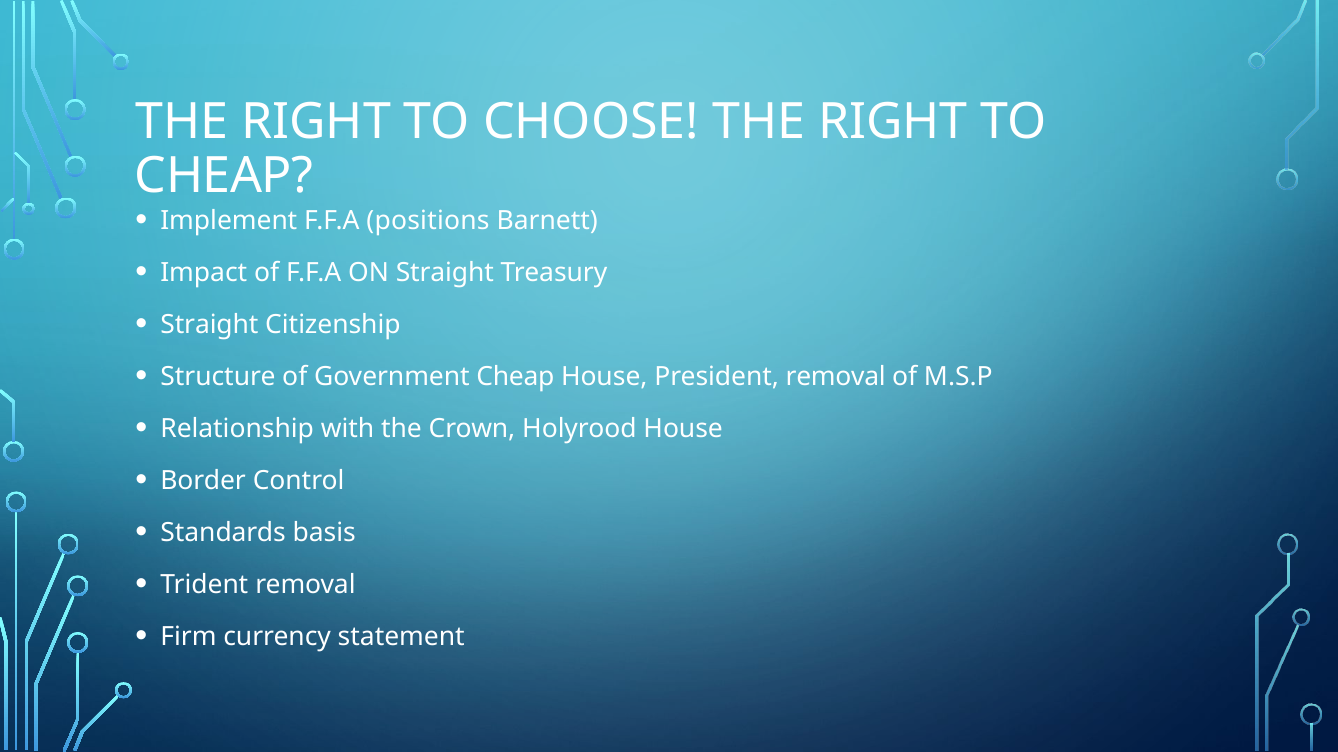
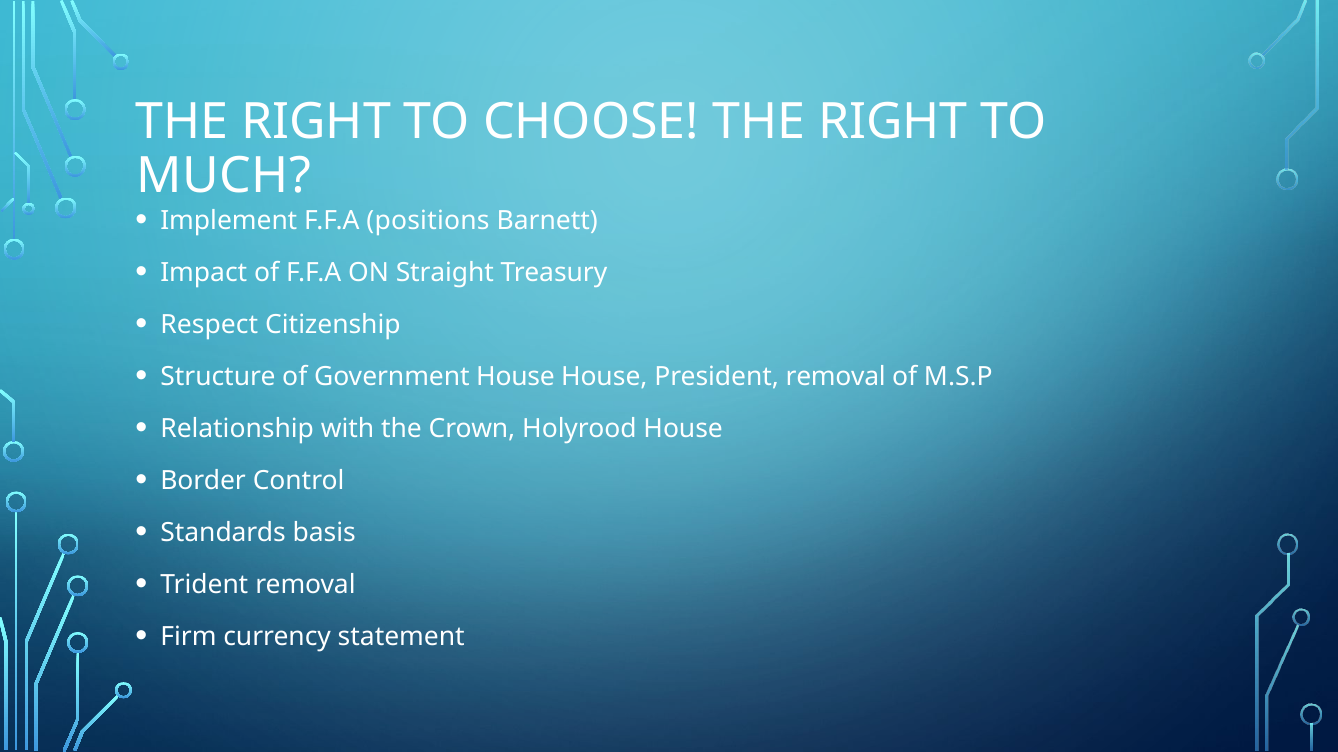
CHEAP at (224, 176): CHEAP -> MUCH
Straight at (209, 325): Straight -> Respect
Government Cheap: Cheap -> House
